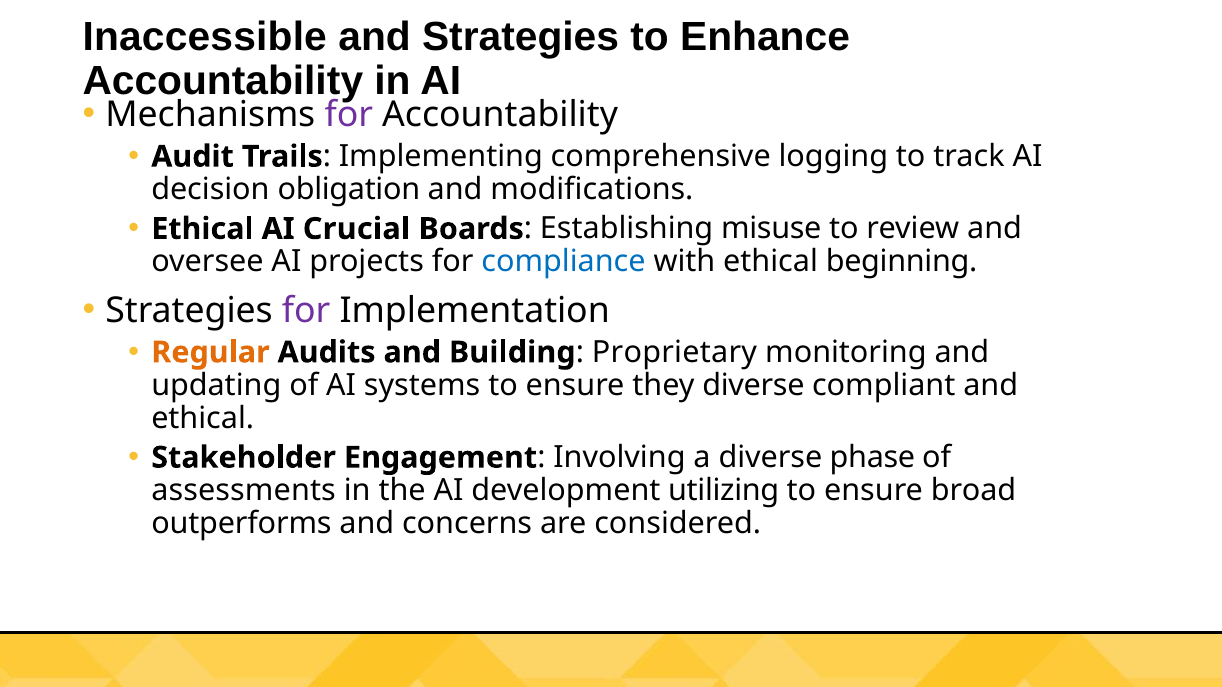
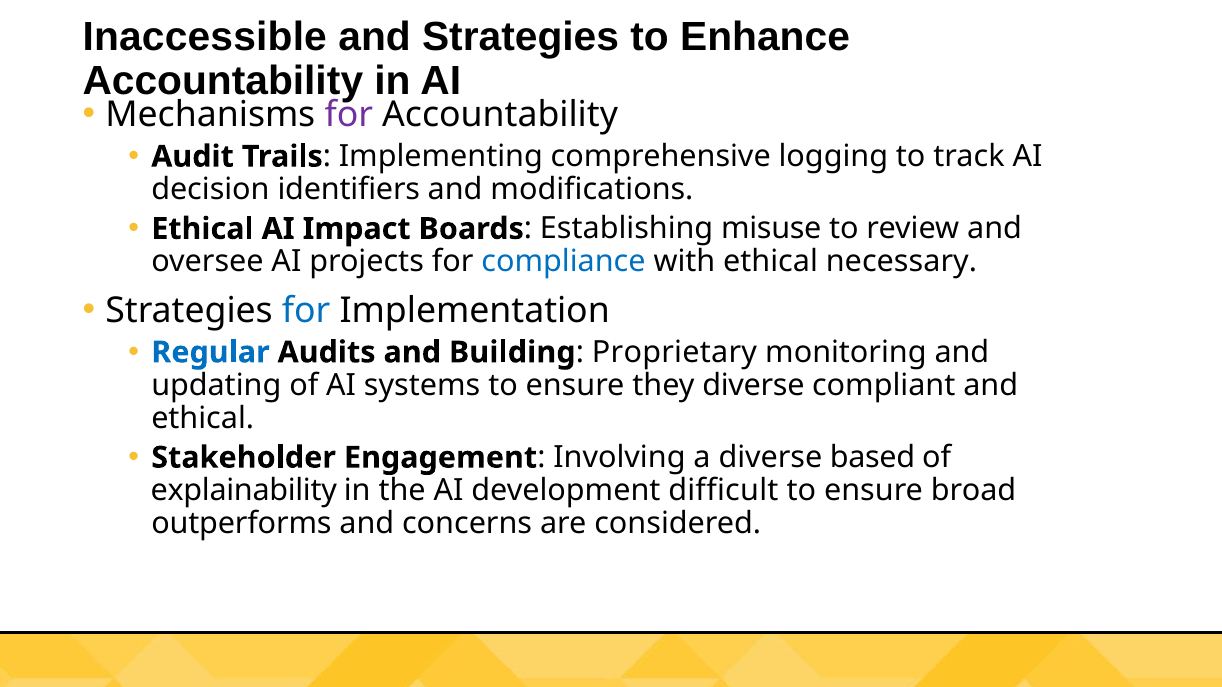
obligation: obligation -> identifiers
Crucial: Crucial -> Impact
beginning: beginning -> necessary
for at (306, 310) colour: purple -> blue
Regular colour: orange -> blue
phase: phase -> based
assessments: assessments -> explainability
utilizing: utilizing -> difficult
